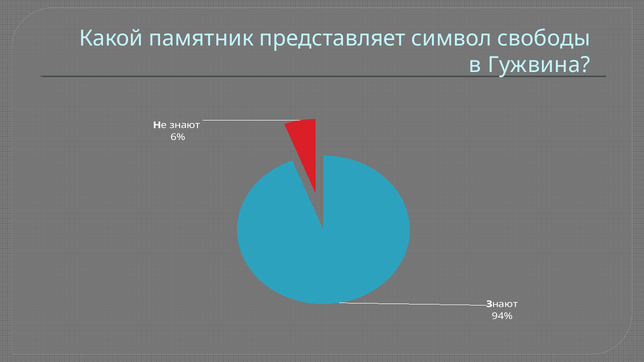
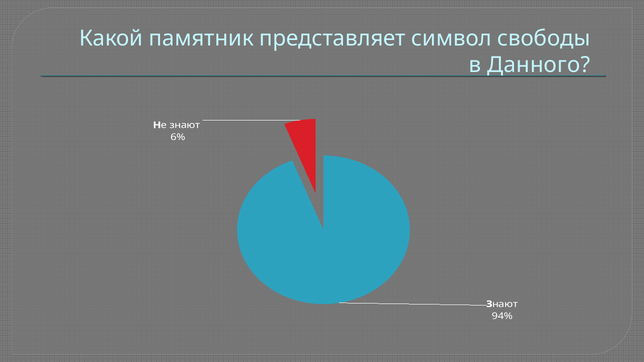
Гужвина: Гужвина -> Данного
